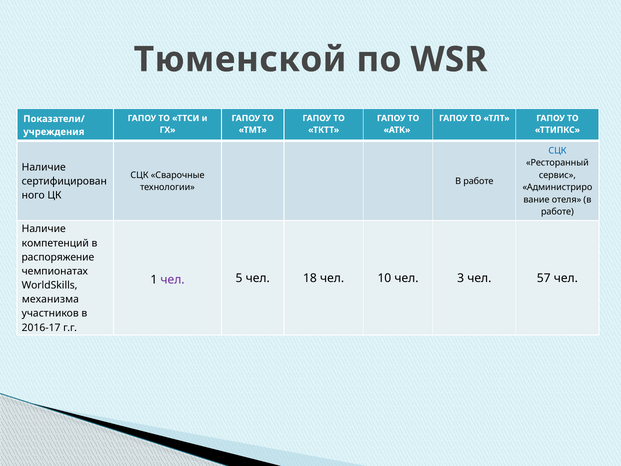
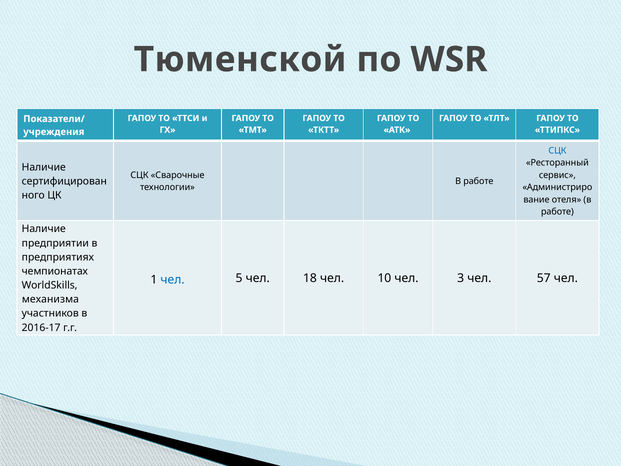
компетенций: компетенций -> предприятии
распоряжение: распоряжение -> предприятиях
чел at (173, 279) colour: purple -> blue
